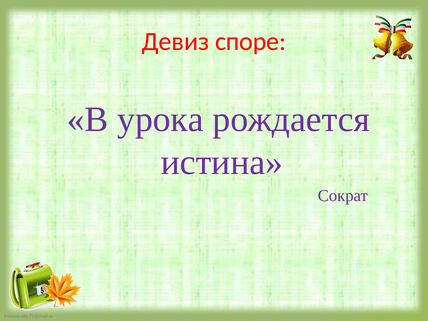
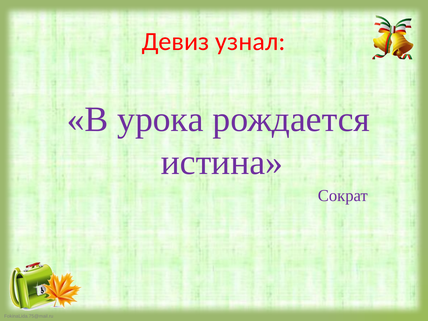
споре: споре -> узнал
